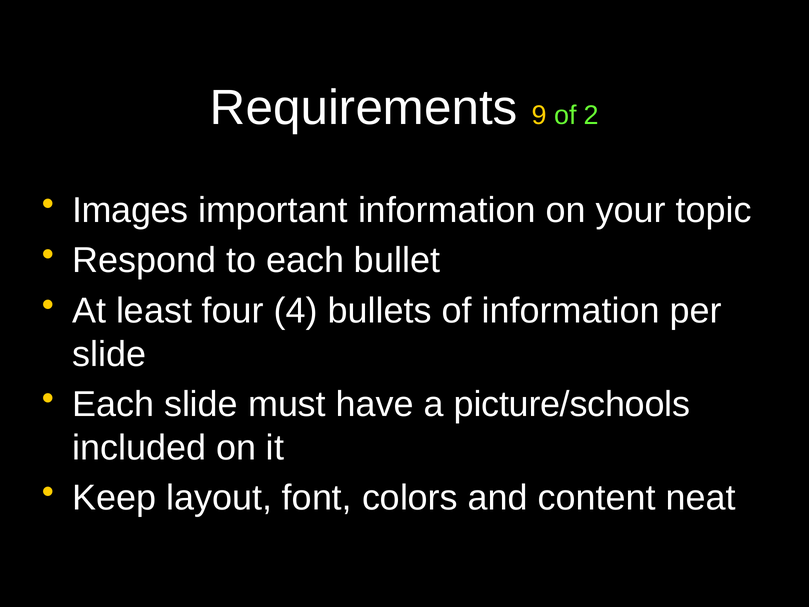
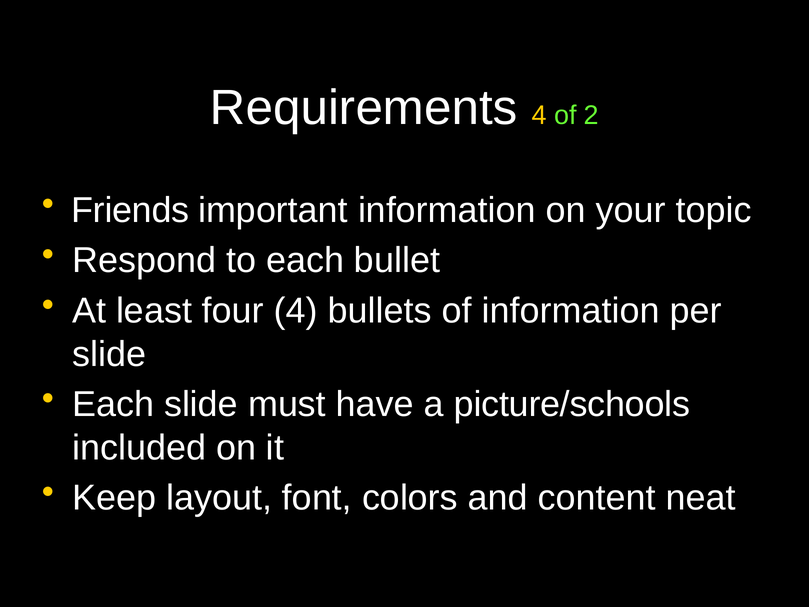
Requirements 9: 9 -> 4
Images: Images -> Friends
